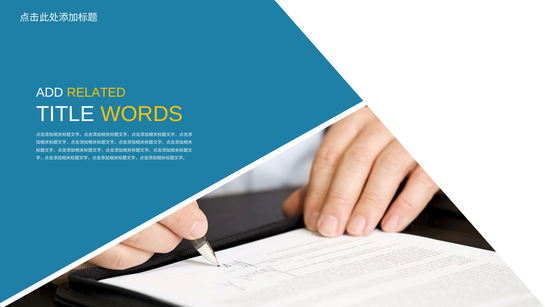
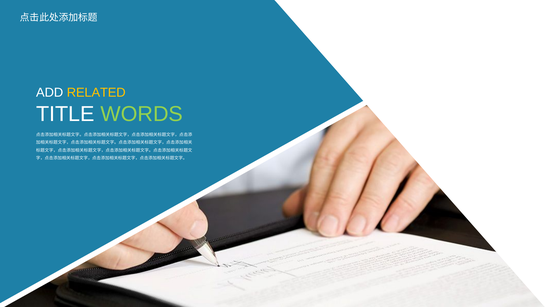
WORDS colour: yellow -> light green
